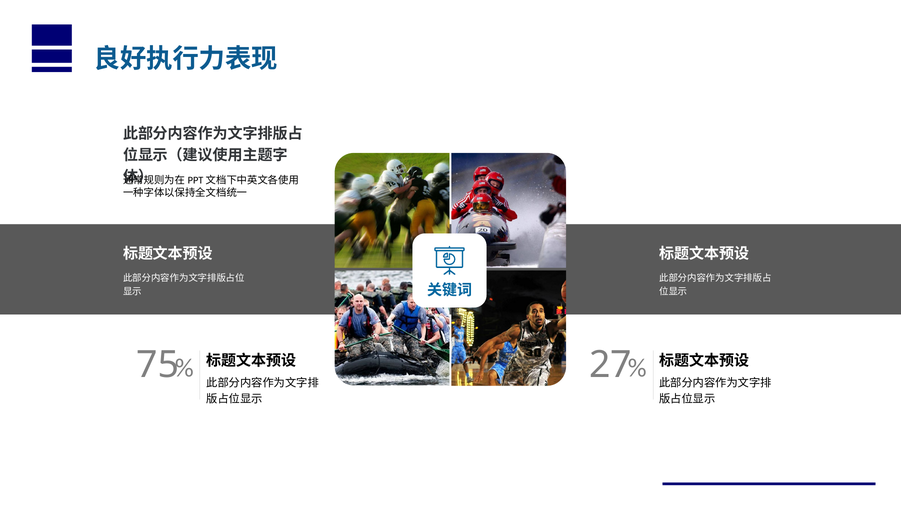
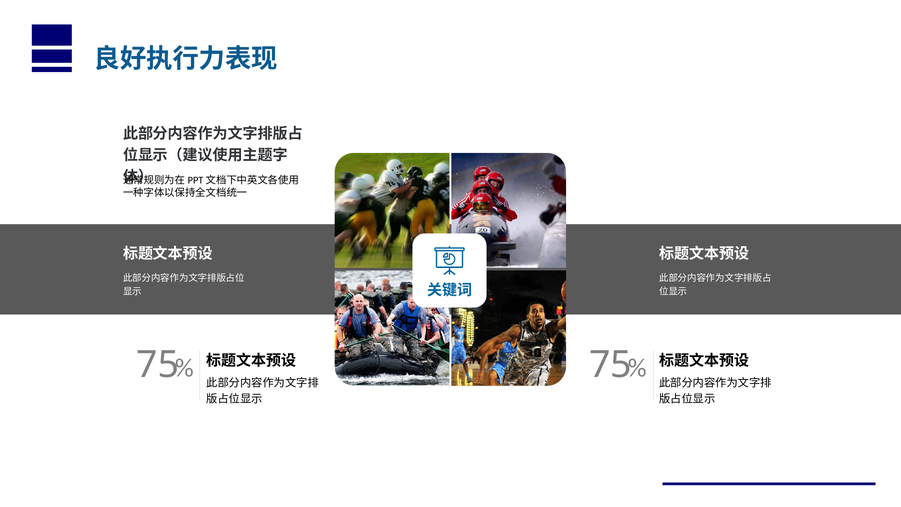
27 at (610, 365): 27 -> 75
